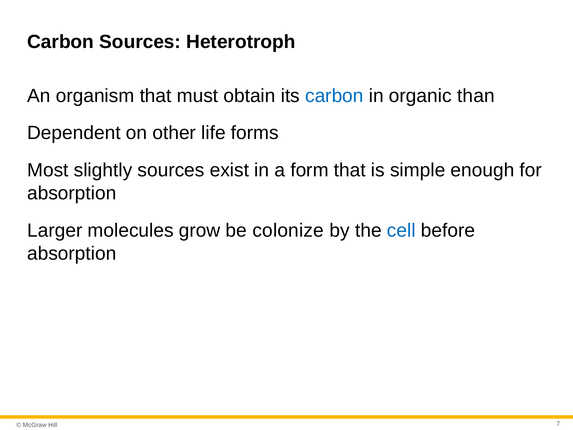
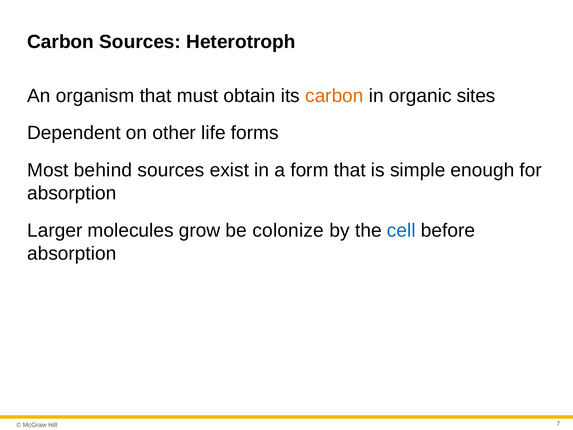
carbon at (334, 96) colour: blue -> orange
than: than -> sites
slightly: slightly -> behind
